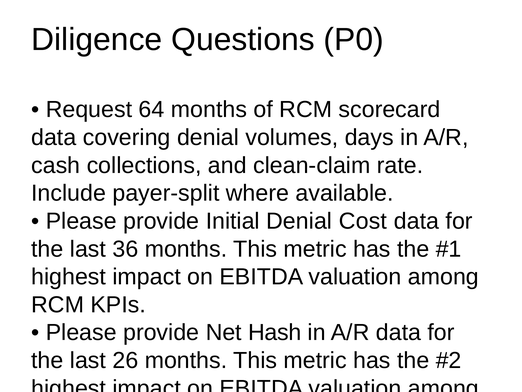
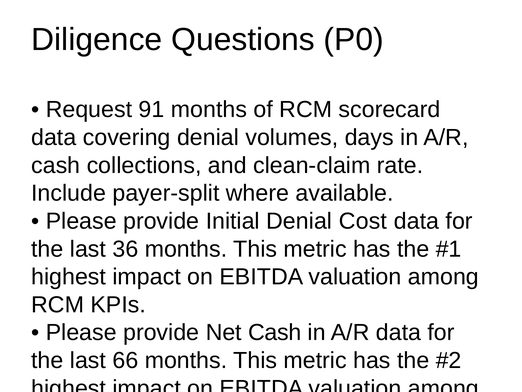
64: 64 -> 91
Net Hash: Hash -> Cash
26: 26 -> 66
